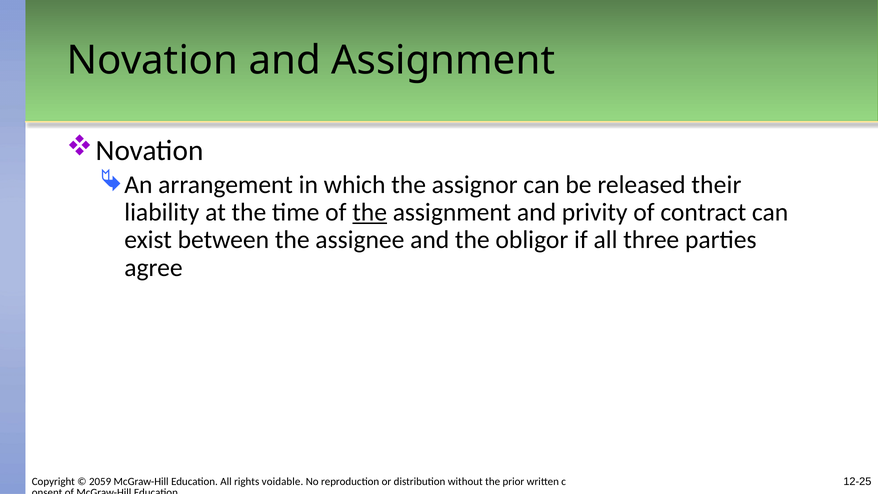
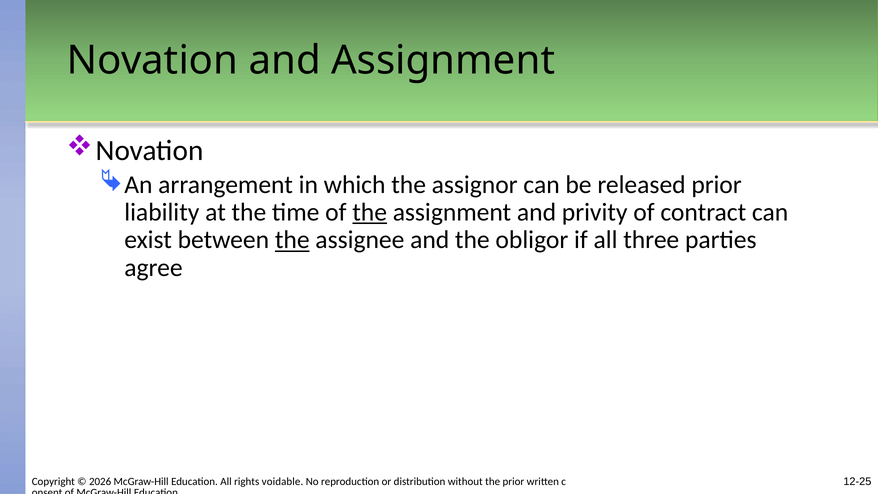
released their: their -> prior
the at (292, 240) underline: none -> present
2059: 2059 -> 2026
